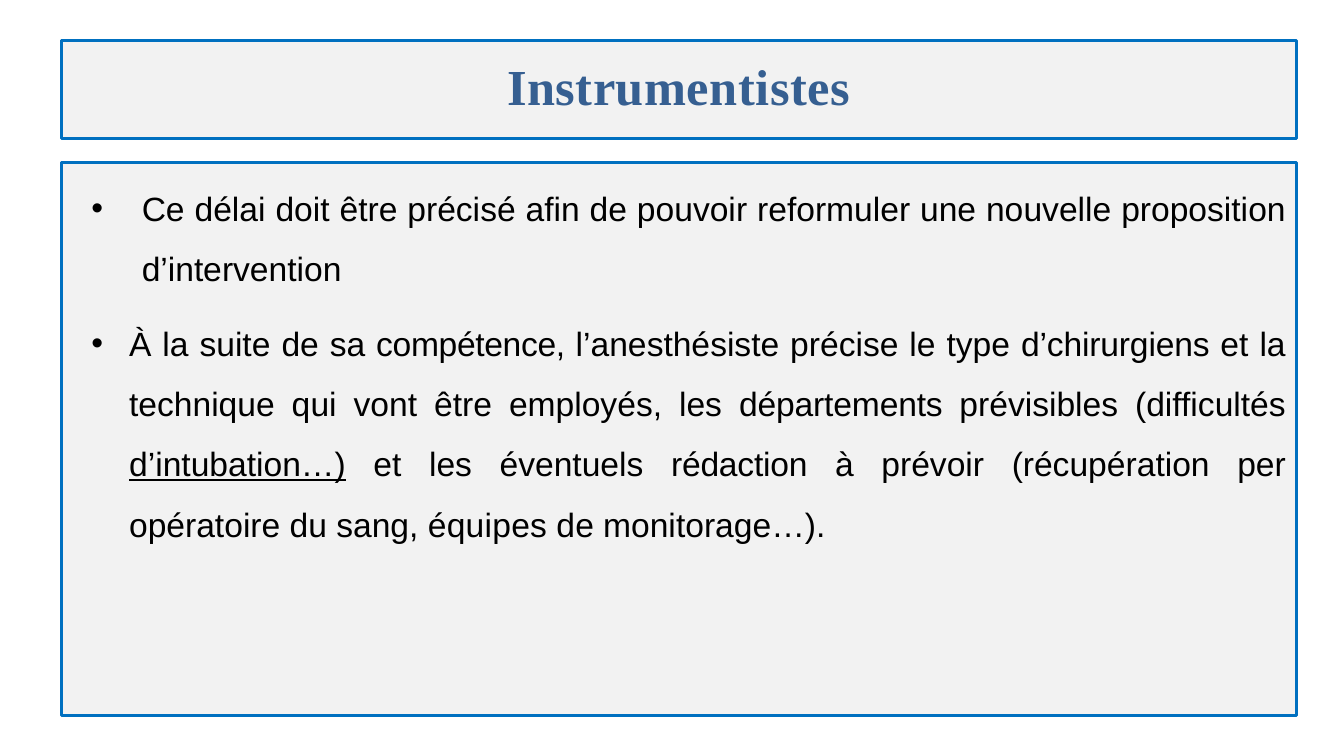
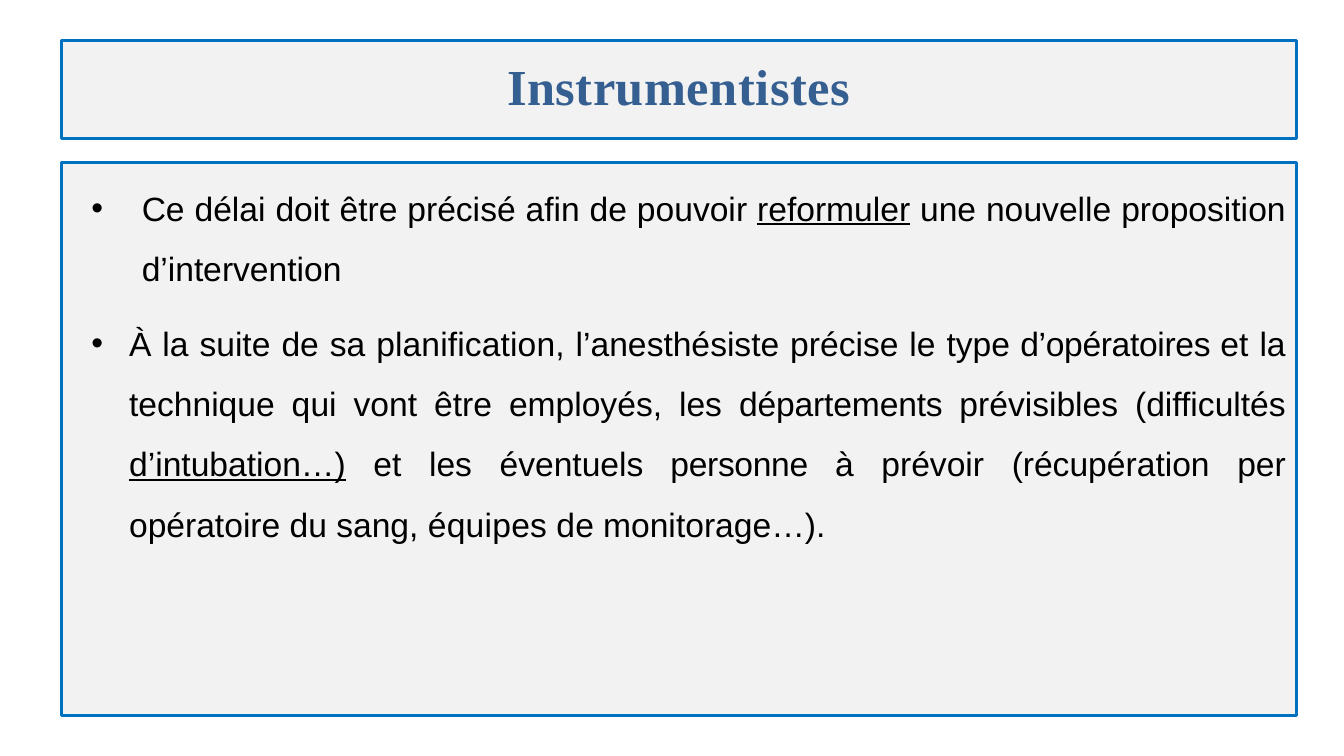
reformuler underline: none -> present
compétence: compétence -> planification
d’chirurgiens: d’chirurgiens -> d’opératoires
rédaction: rédaction -> personne
